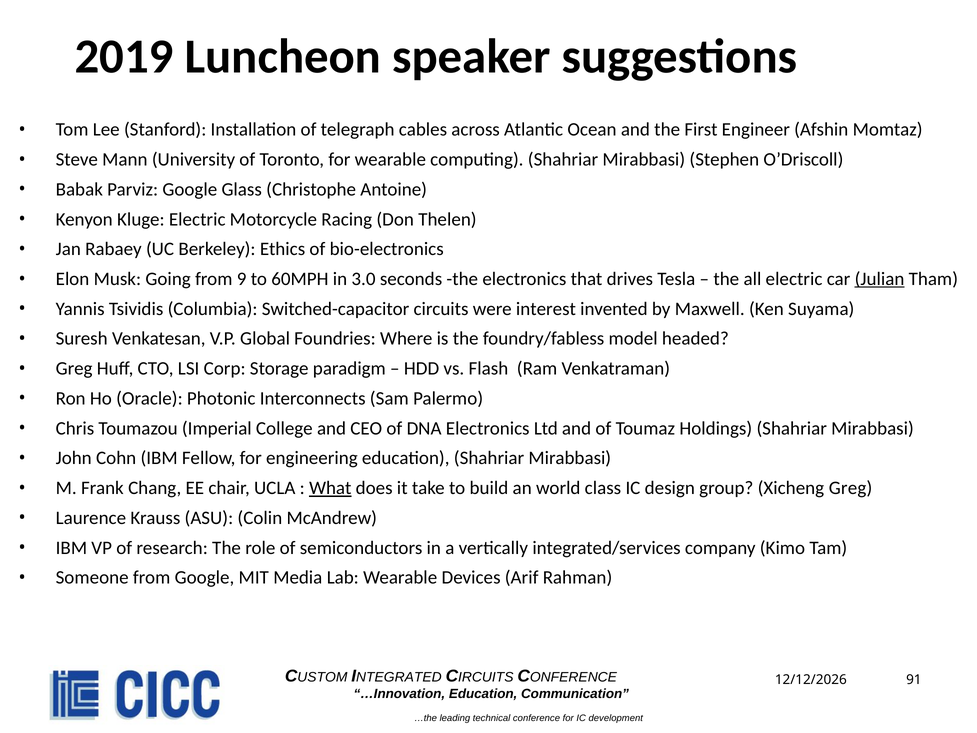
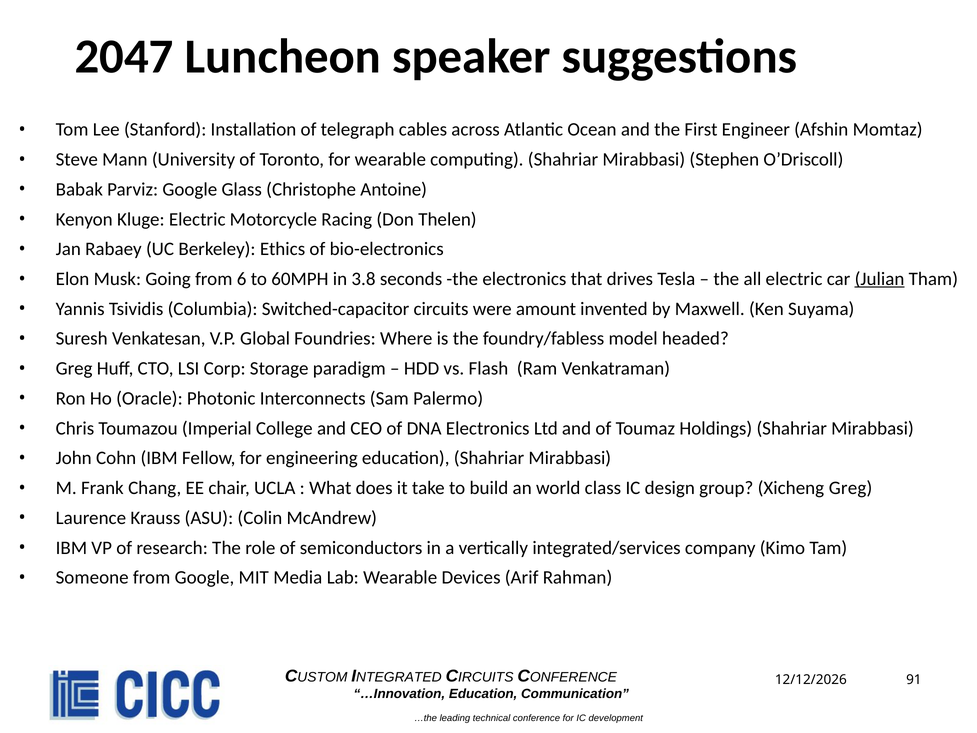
2019: 2019 -> 2047
9: 9 -> 6
3.0: 3.0 -> 3.8
interest: interest -> amount
What underline: present -> none
